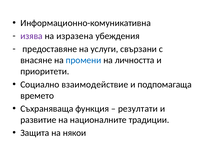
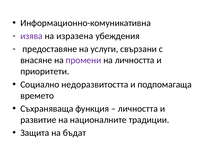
промени colour: blue -> purple
взаимодействие: взаимодействие -> недоразвитостта
резултати at (138, 108): резултати -> личността
някои: някои -> бъдат
